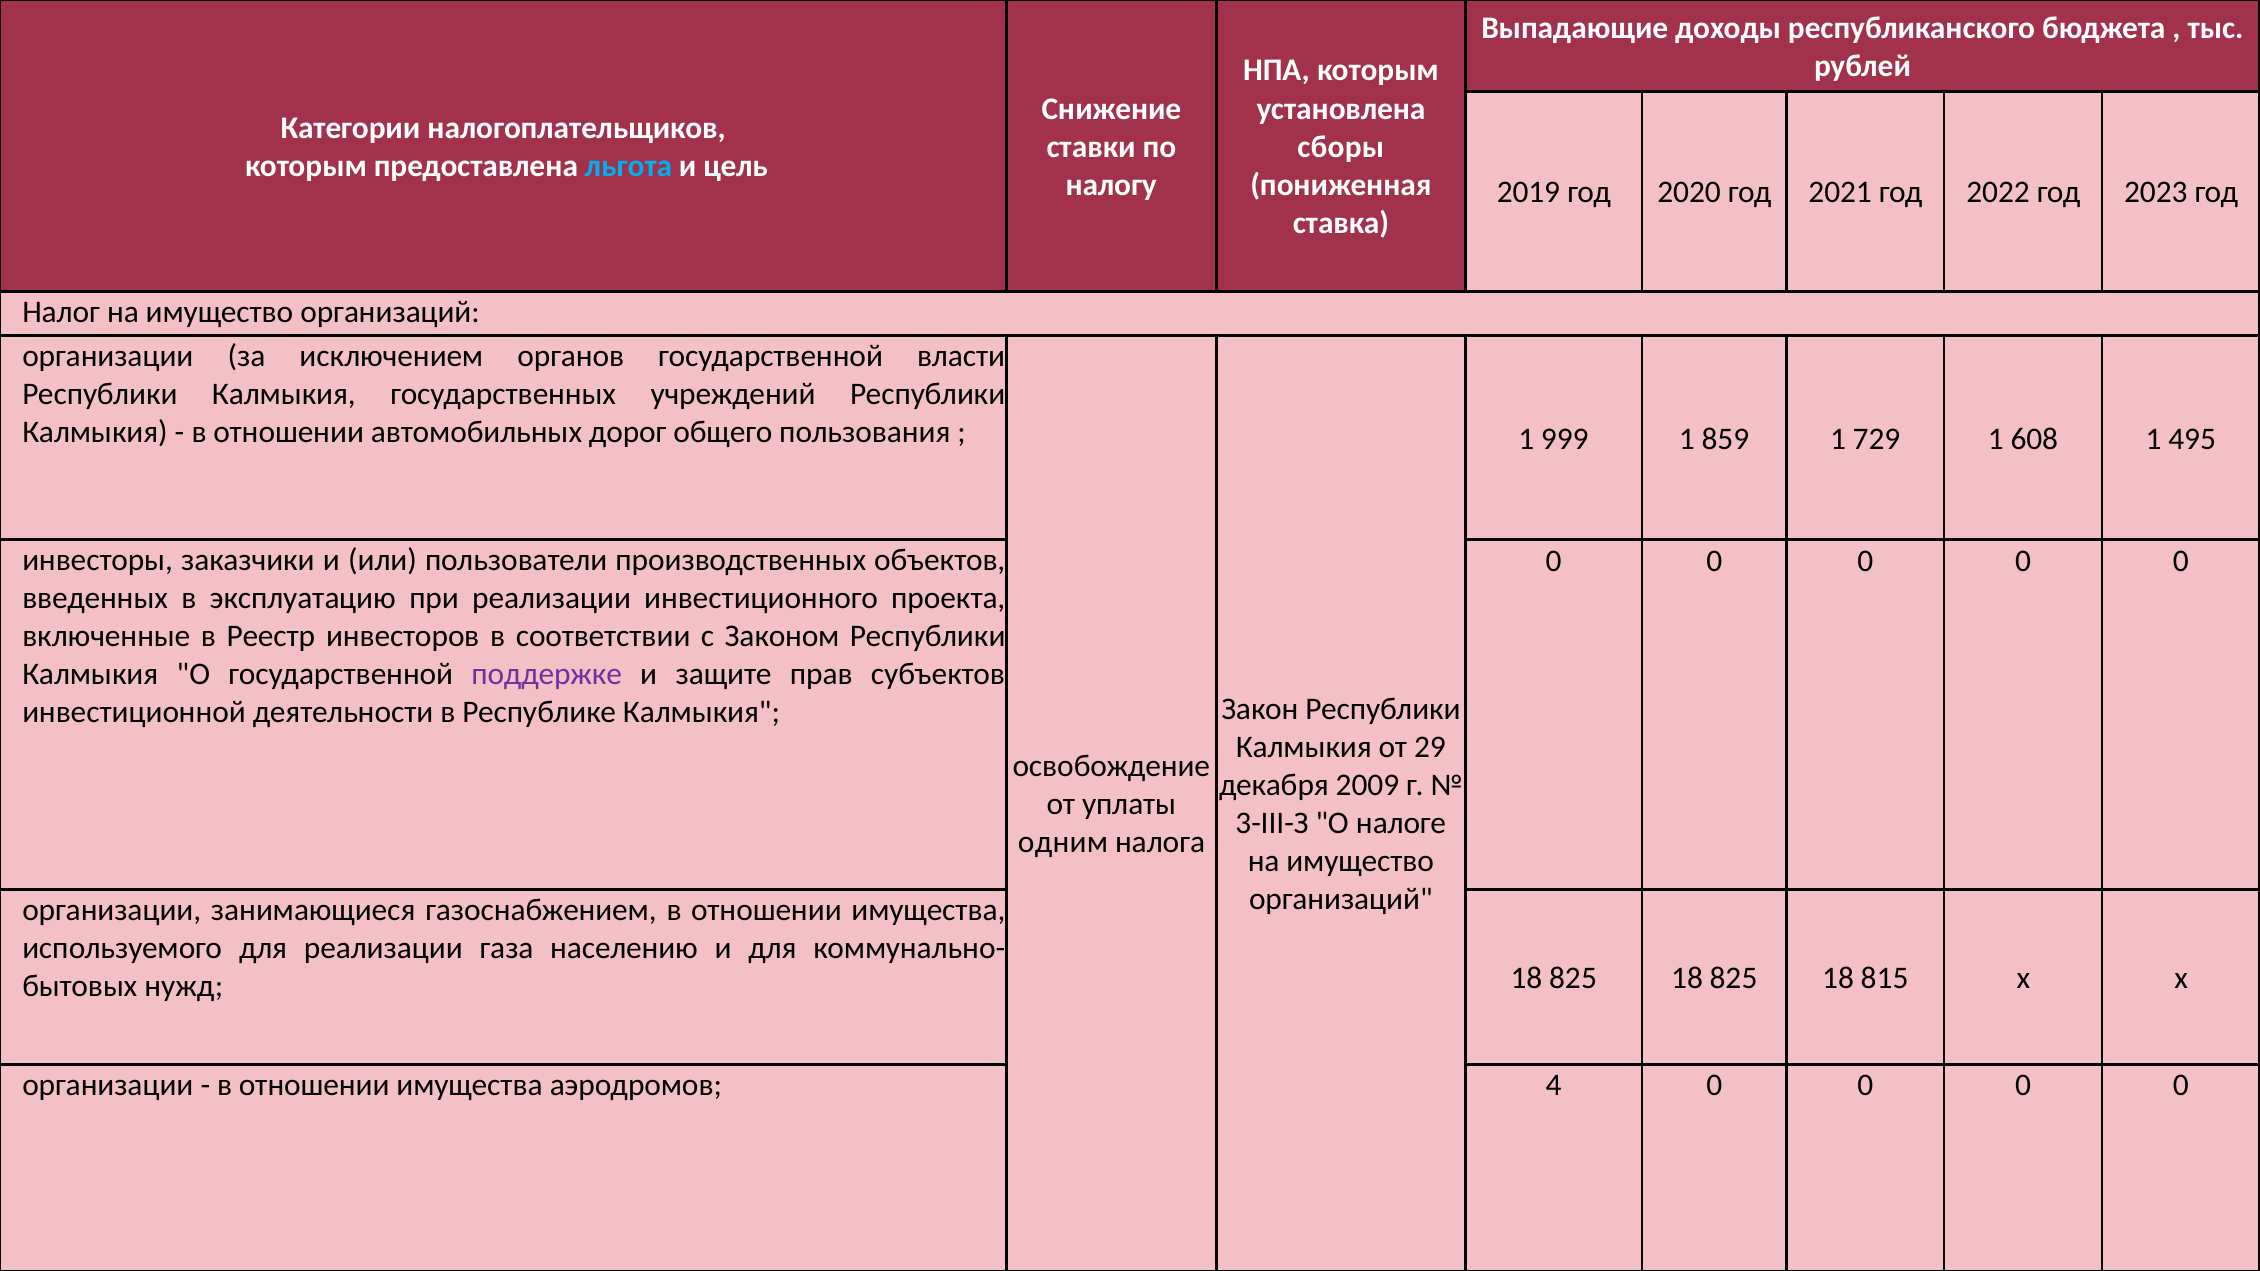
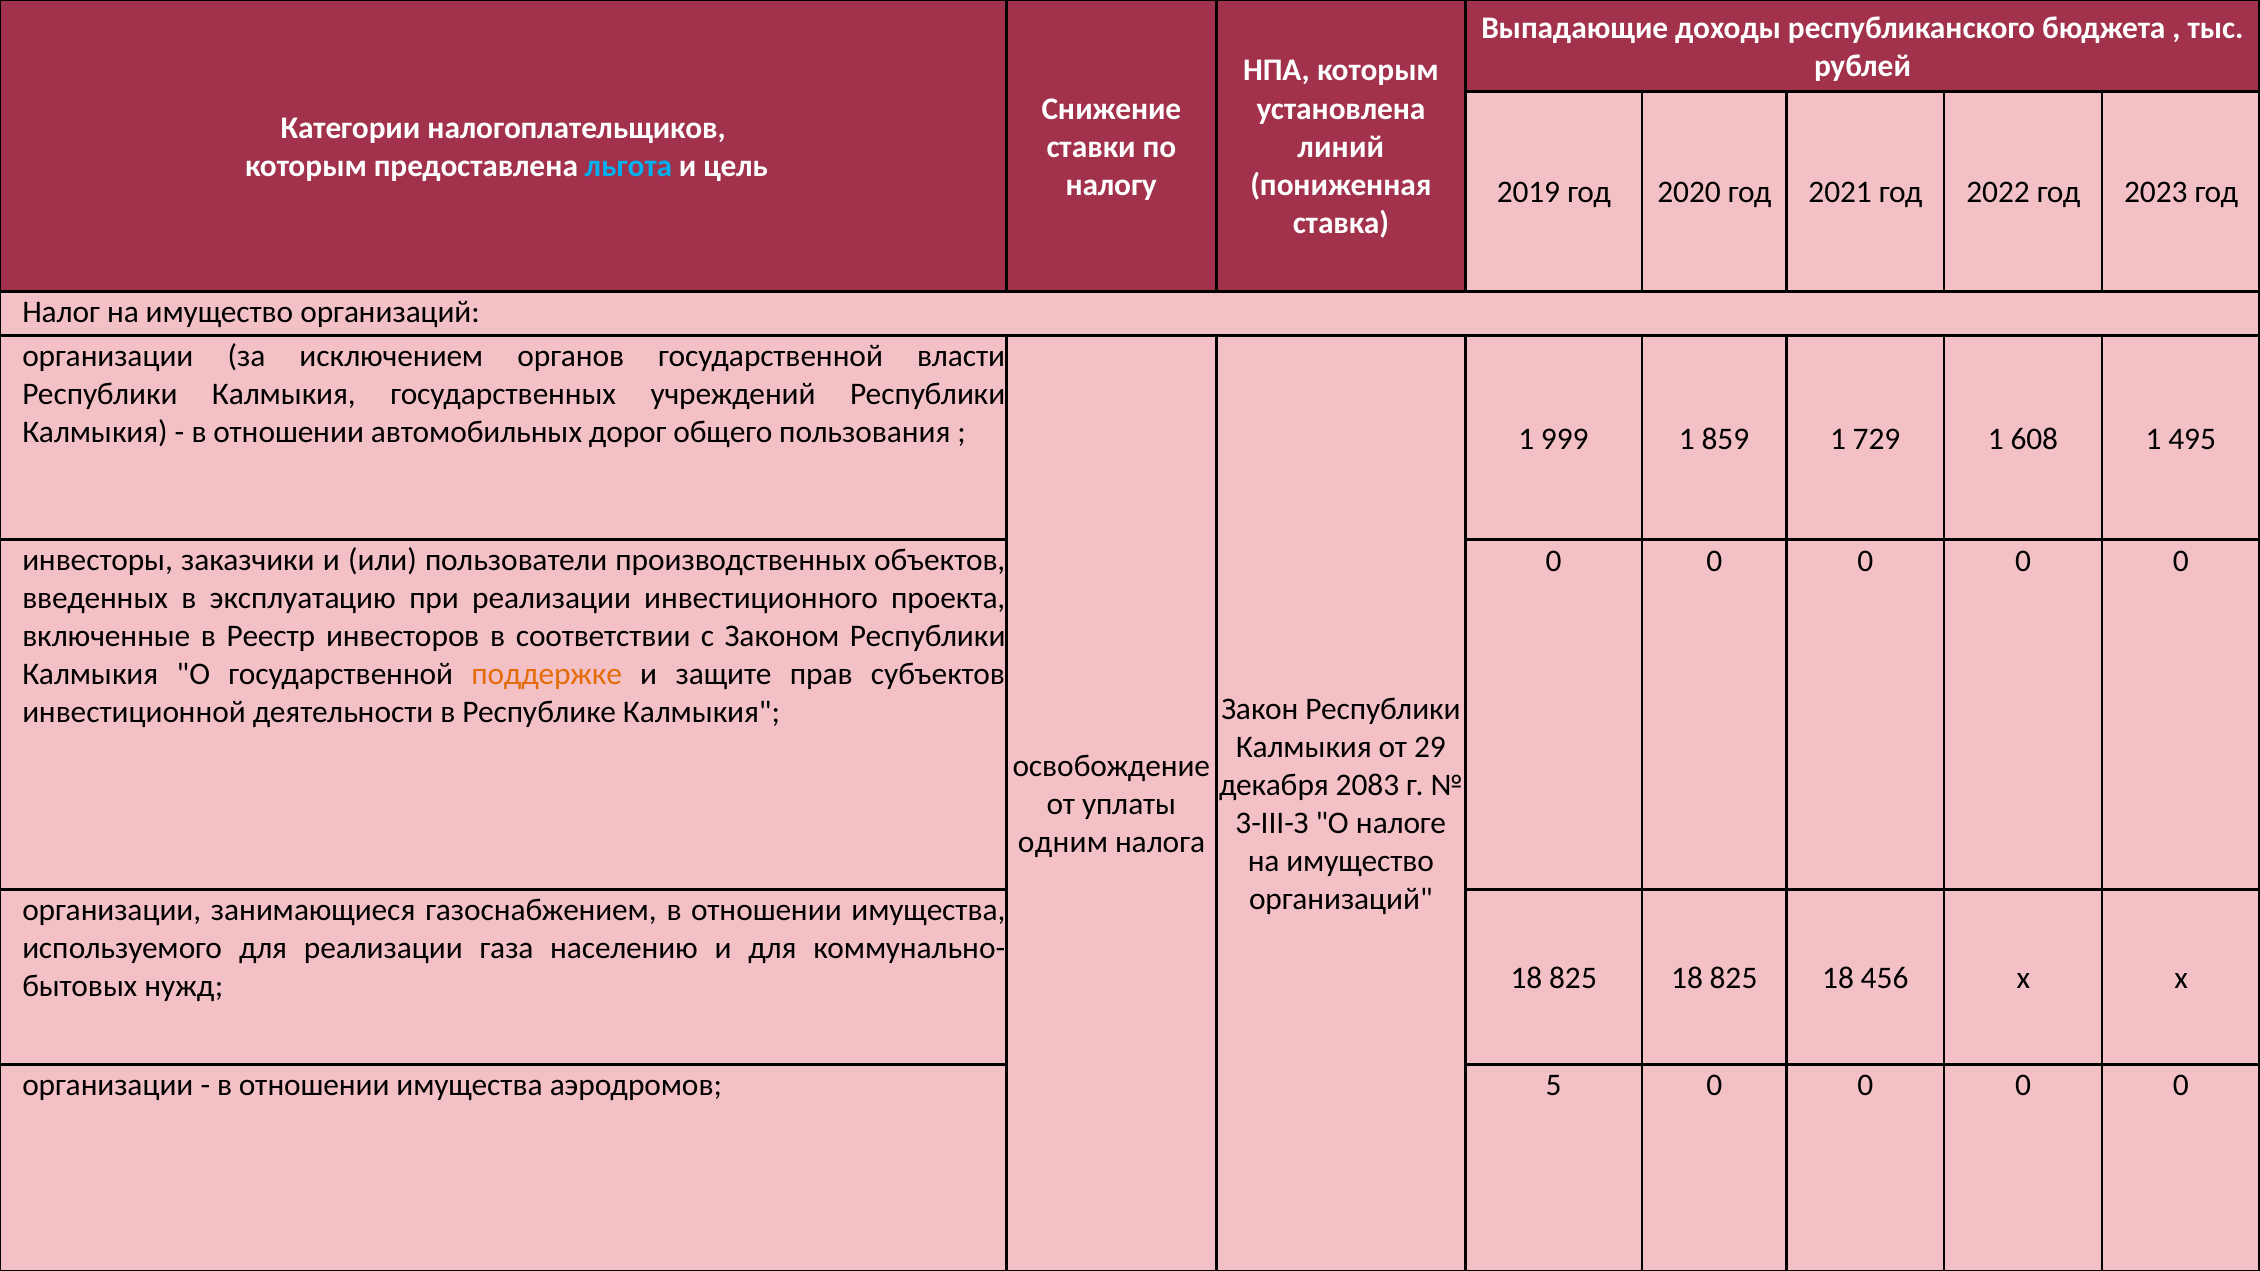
сборы: сборы -> линий
поддержке colour: purple -> orange
2009: 2009 -> 2083
815: 815 -> 456
4: 4 -> 5
